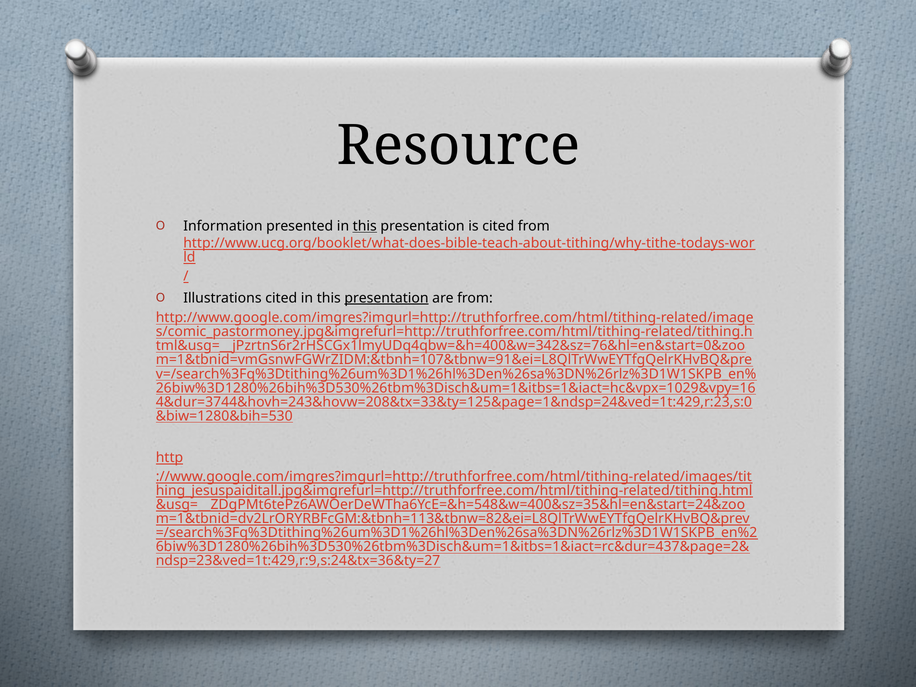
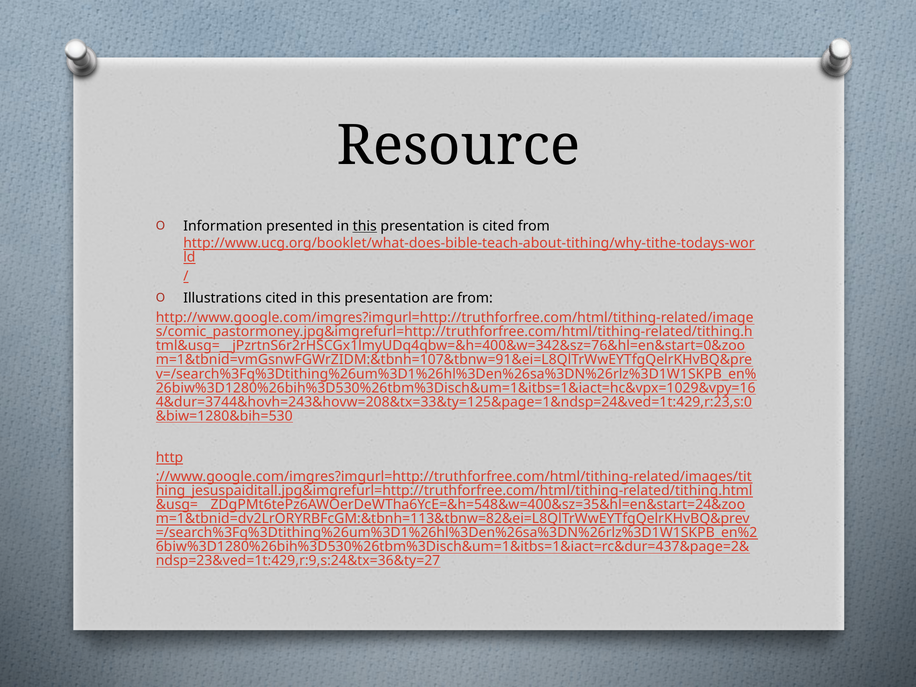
presentation at (386, 298) underline: present -> none
